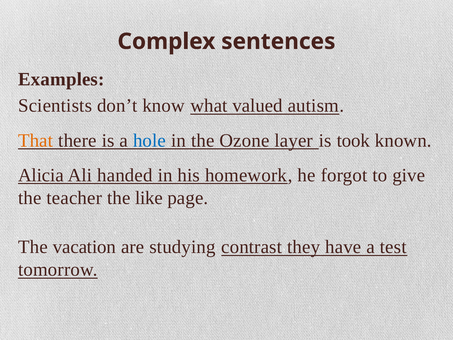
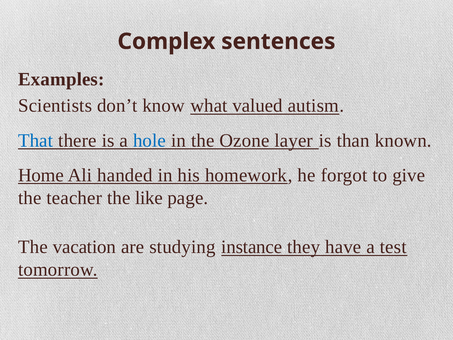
That colour: orange -> blue
took: took -> than
Alicia: Alicia -> Home
contrast: contrast -> instance
